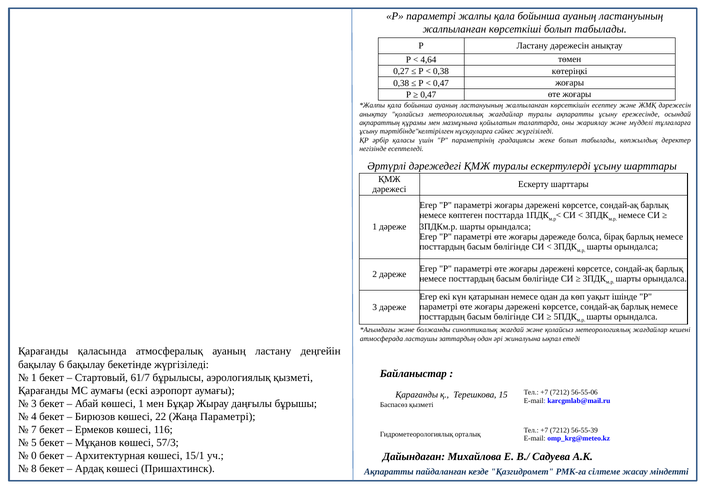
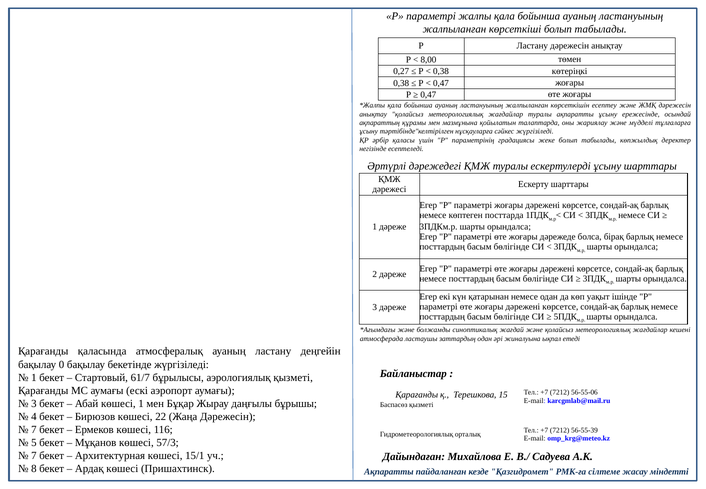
4,64: 4,64 -> 8,00
6: 6 -> 0
Жаңа Параметрі: Параметрі -> Дәрежесін
0 at (34, 455): 0 -> 7
